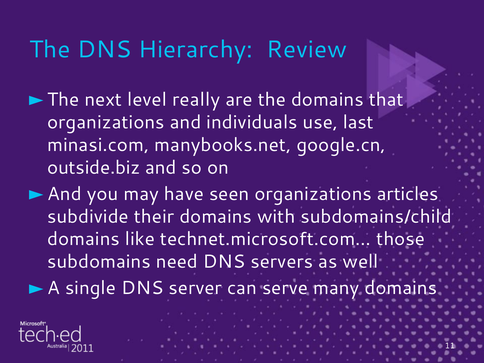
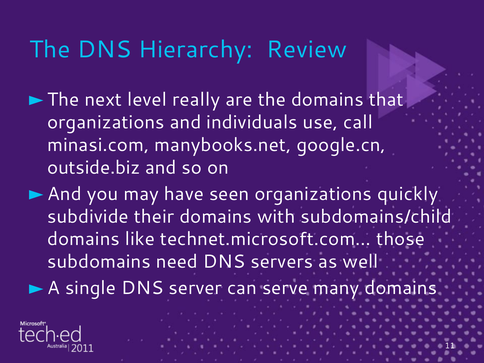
last: last -> call
articles: articles -> quickly
